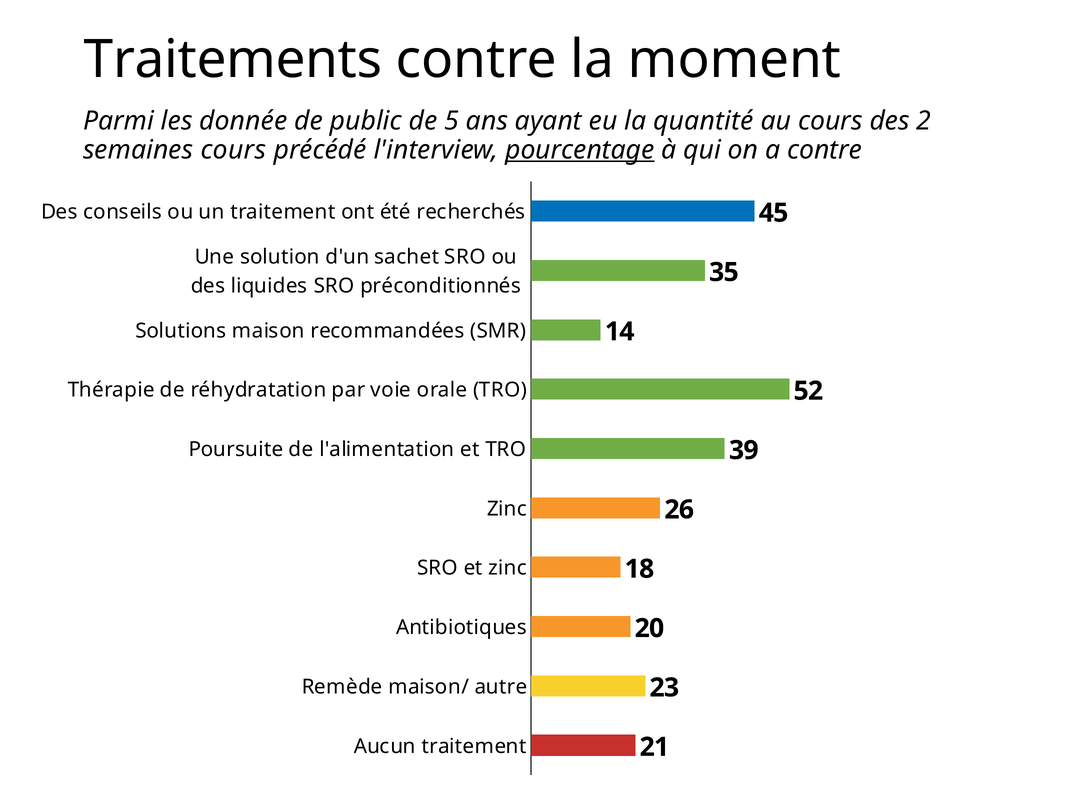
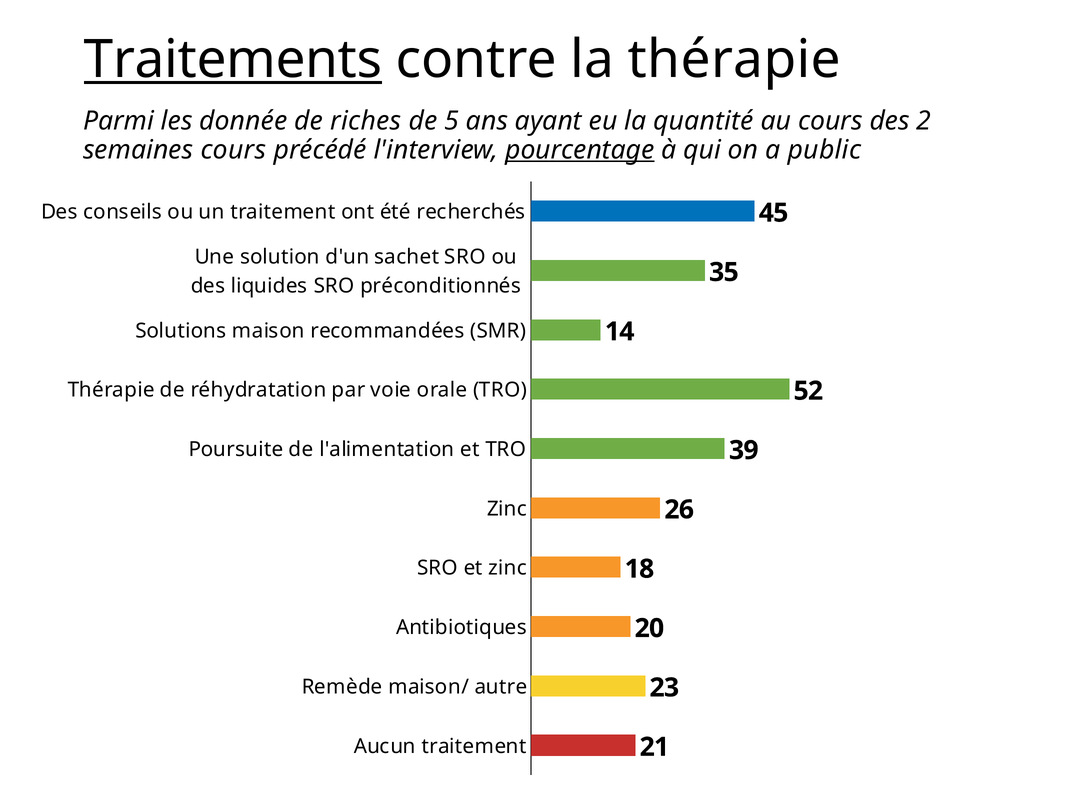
Traitements underline: none -> present
la moment: moment -> thérapie
public: public -> riches
a contre: contre -> public
